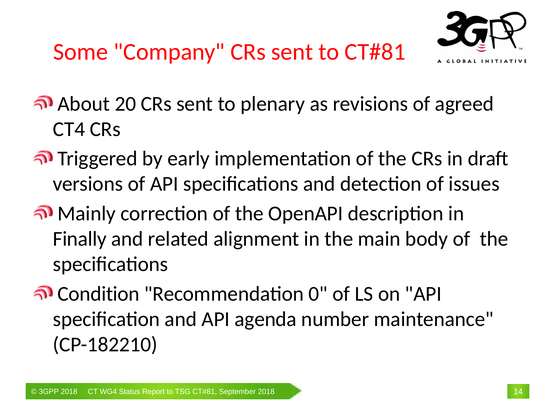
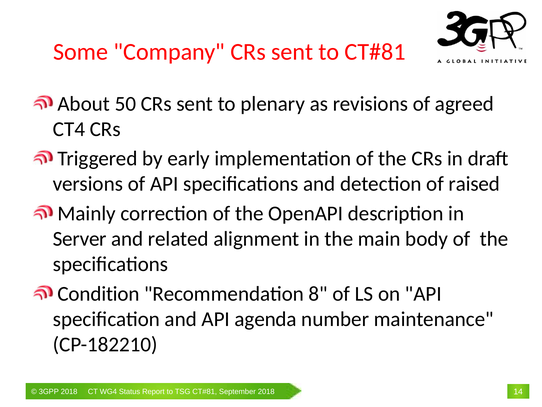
20: 20 -> 50
issues: issues -> raised
Finally: Finally -> Server
0: 0 -> 8
